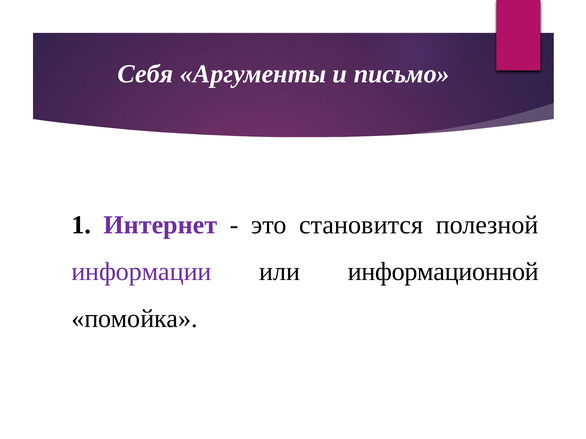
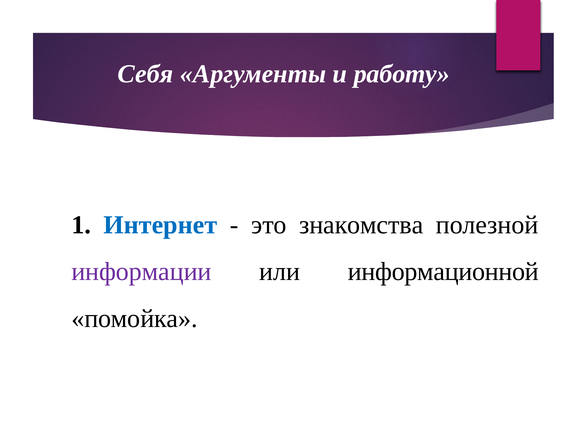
письмо: письмо -> работу
Интернет colour: purple -> blue
становится: становится -> знакомства
